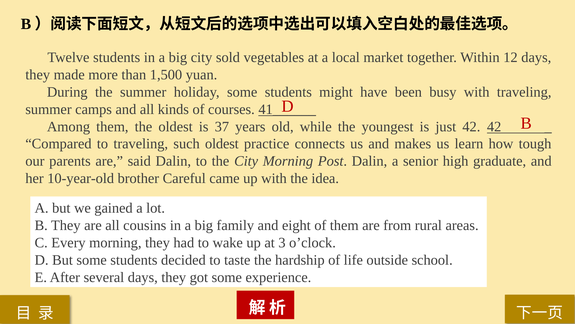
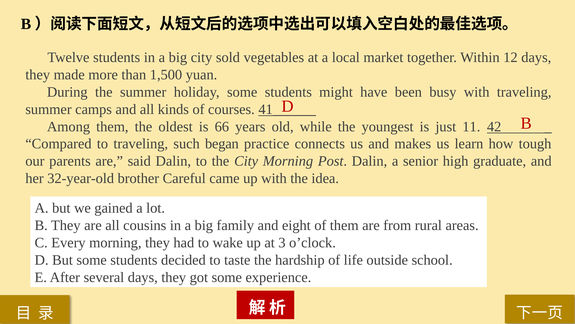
37: 37 -> 66
just 42: 42 -> 11
such oldest: oldest -> began
10-year-old: 10-year-old -> 32-year-old
